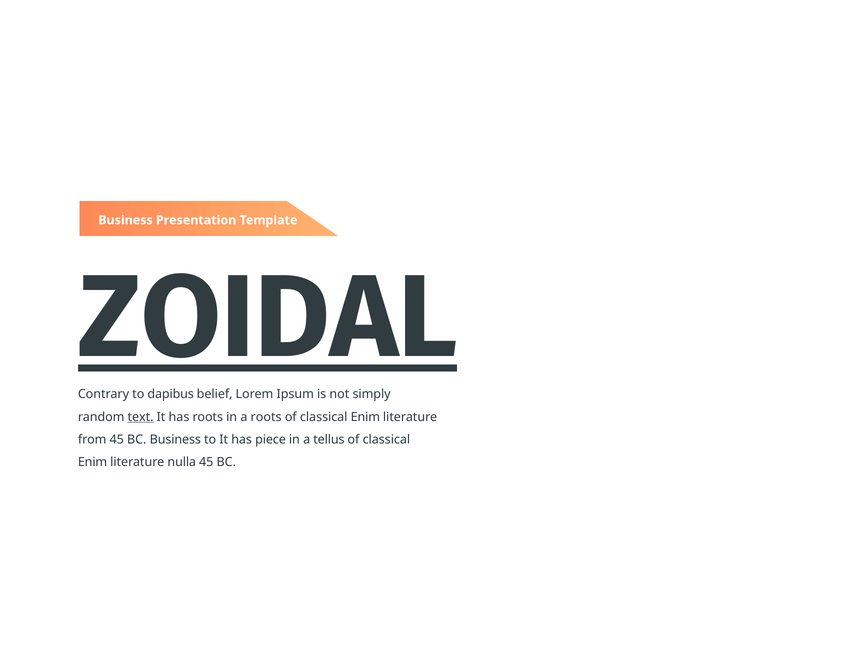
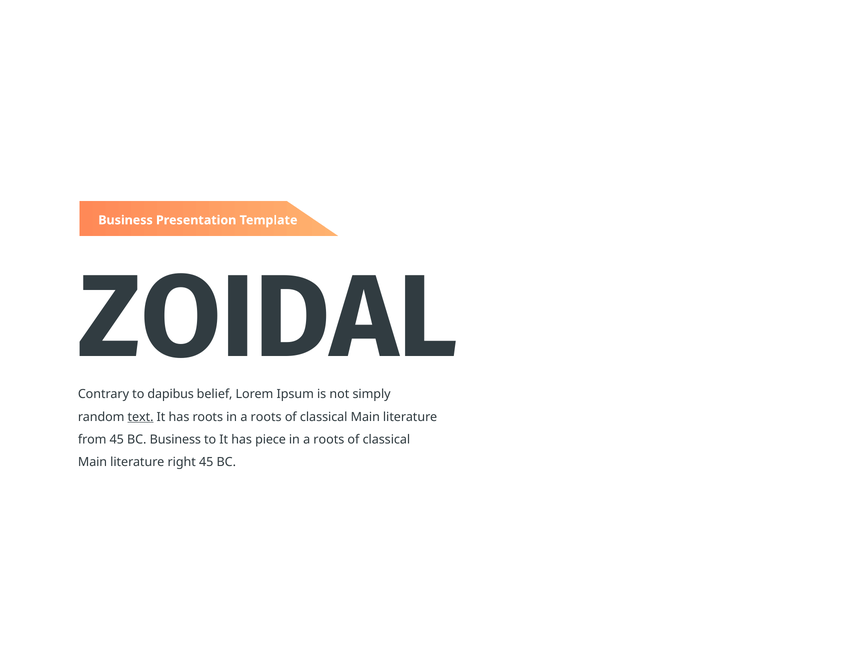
ZOIDAL underline: present -> none
Enim at (365, 417): Enim -> Main
tellus at (329, 440): tellus -> roots
Enim at (93, 462): Enim -> Main
nulla: nulla -> right
